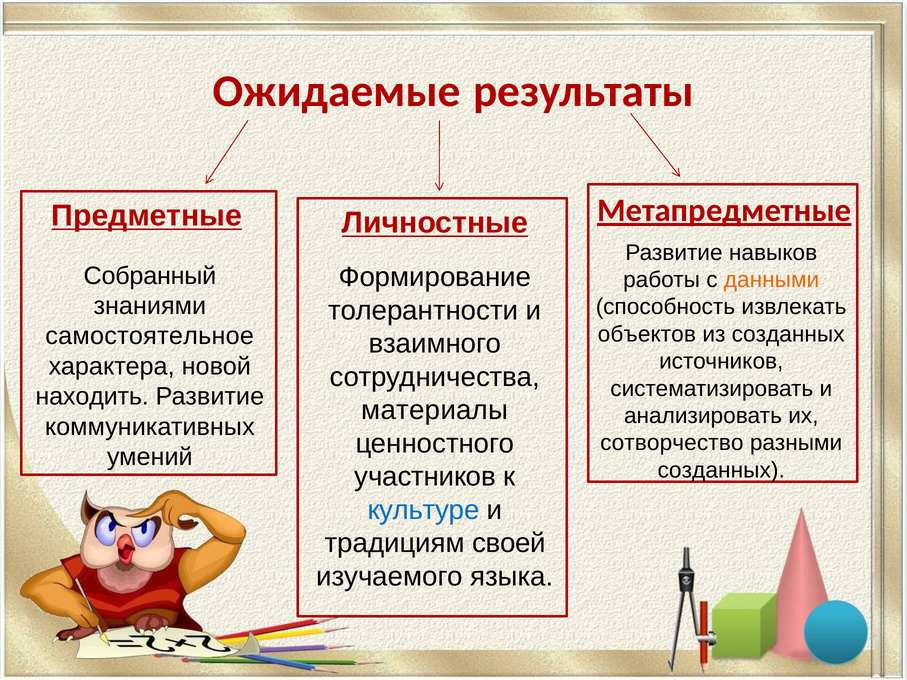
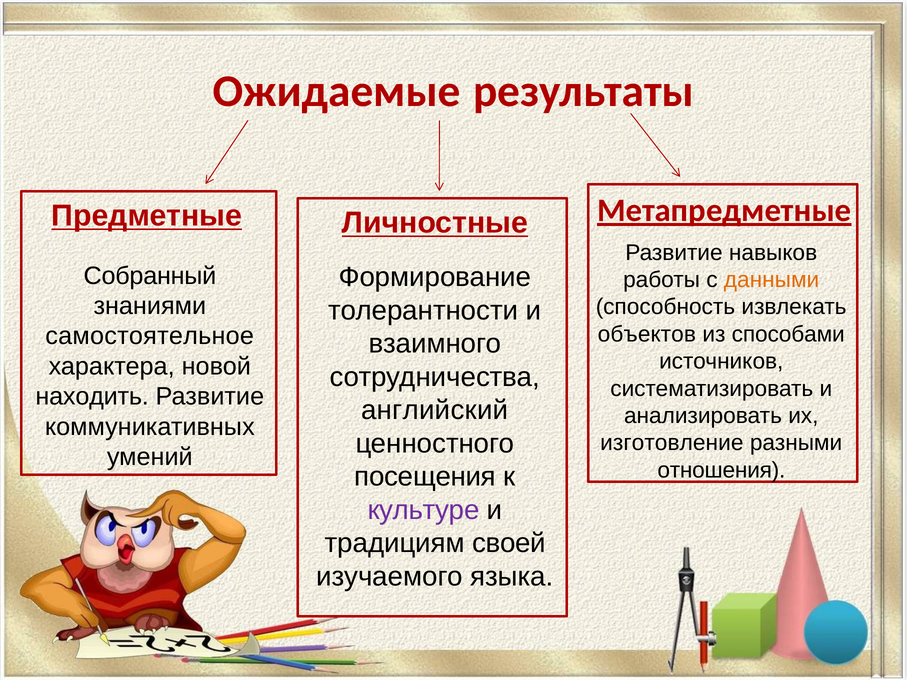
из созданных: созданных -> способами
материалы: материалы -> английский
сотворчество: сотворчество -> изготовление
созданных at (721, 470): созданных -> отношения
участников: участников -> посещения
культуре colour: blue -> purple
